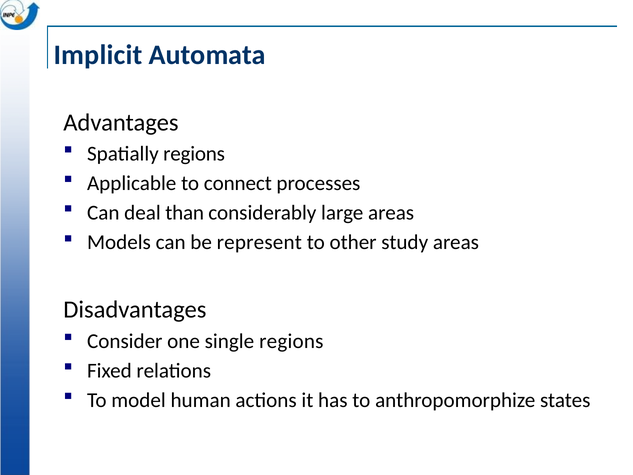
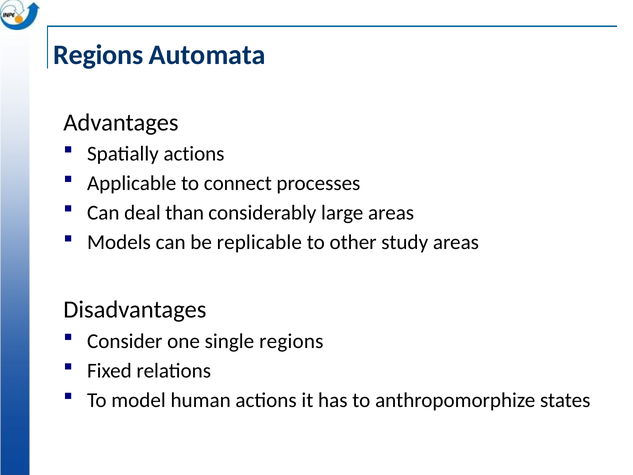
Implicit at (98, 55): Implicit -> Regions
Spatially regions: regions -> actions
represent: represent -> replicable
